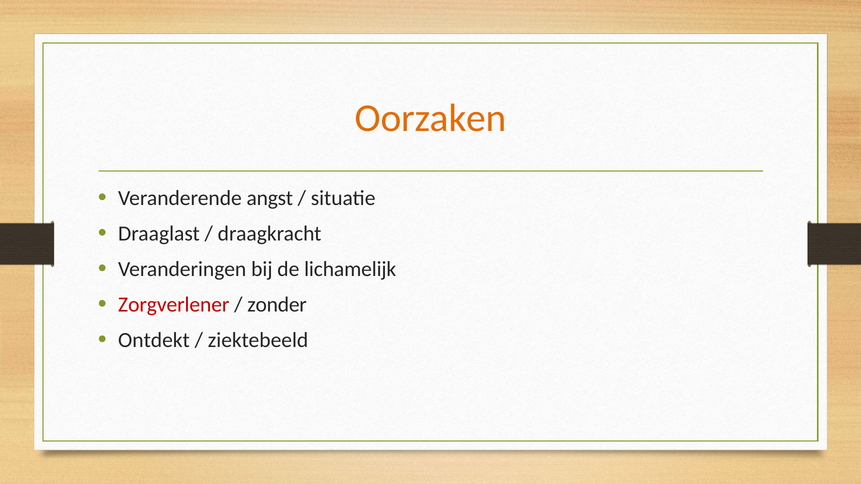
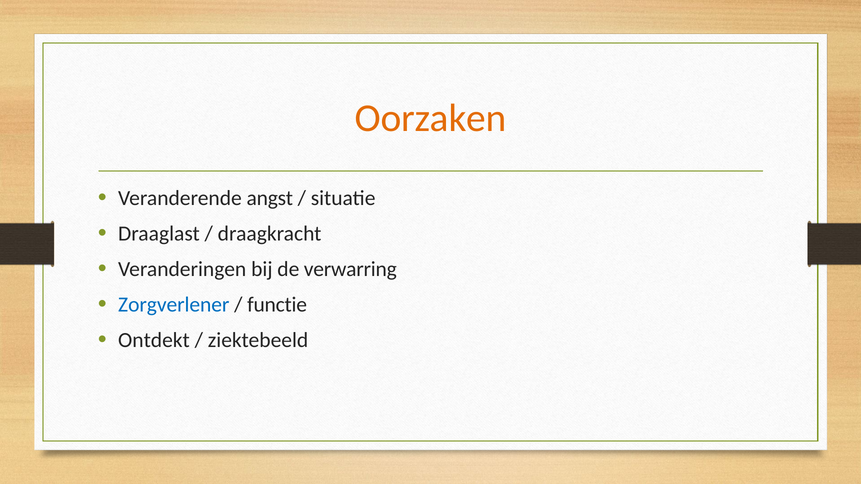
lichamelijk: lichamelijk -> verwarring
Zorgverlener colour: red -> blue
zonder: zonder -> functie
